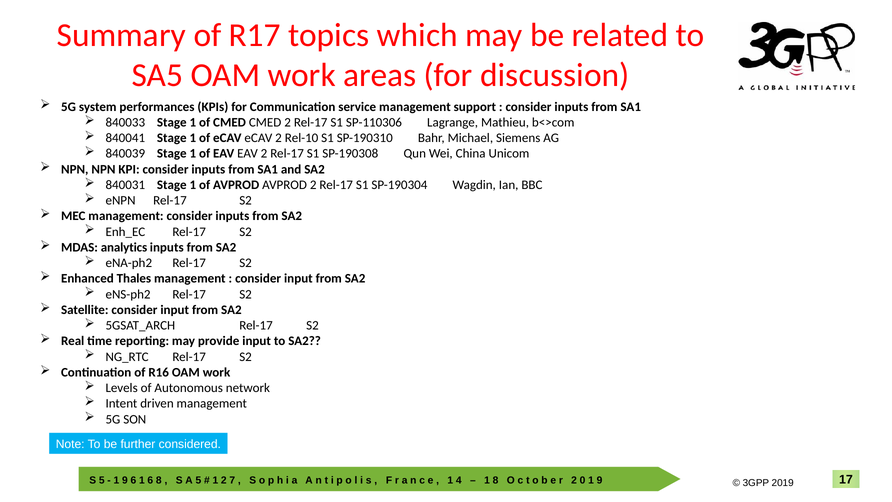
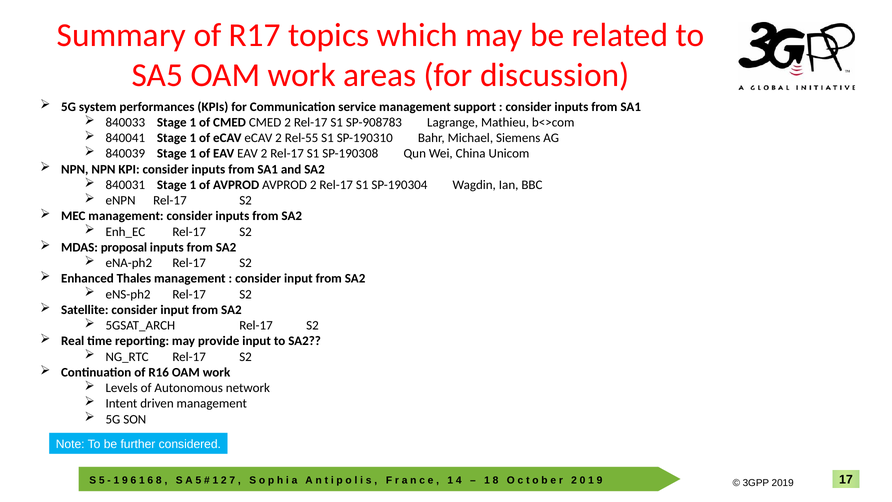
SP-110306: SP-110306 -> SP-908783
Rel-10: Rel-10 -> Rel-55
analytics: analytics -> proposal
